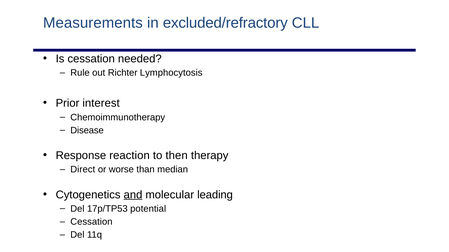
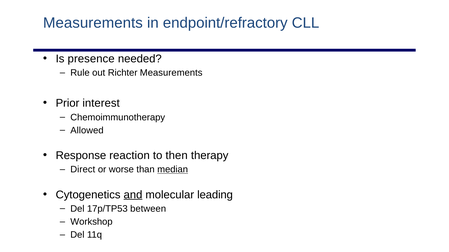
excluded/refractory: excluded/refractory -> endpoint/refractory
Is cessation: cessation -> presence
Richter Lymphocytosis: Lymphocytosis -> Measurements
Disease: Disease -> Allowed
median underline: none -> present
potential: potential -> between
Cessation at (91, 222): Cessation -> Workshop
